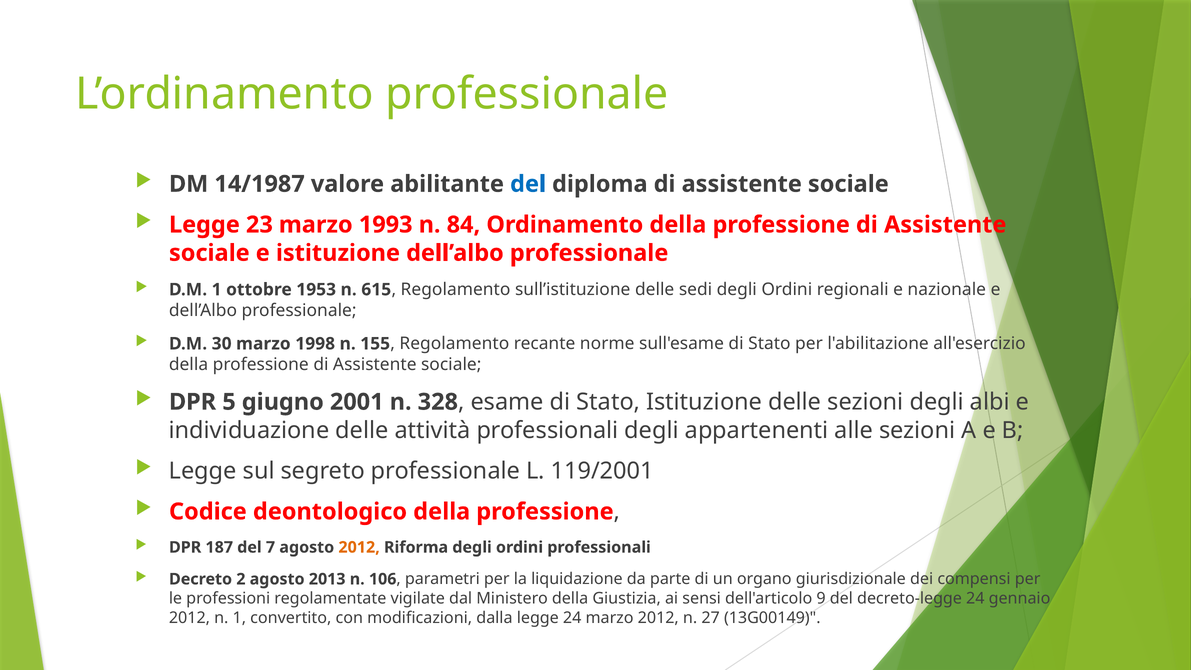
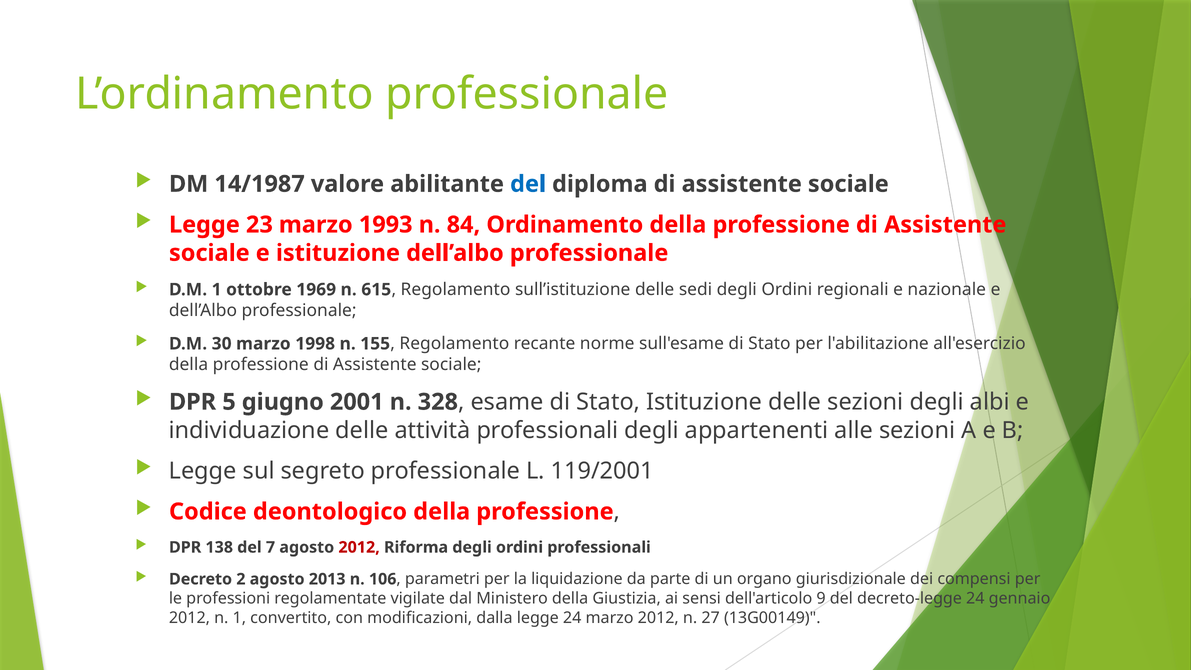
1953: 1953 -> 1969
187: 187 -> 138
2012 at (359, 547) colour: orange -> red
